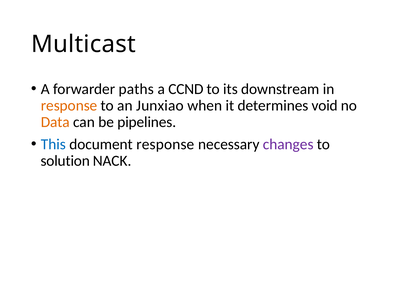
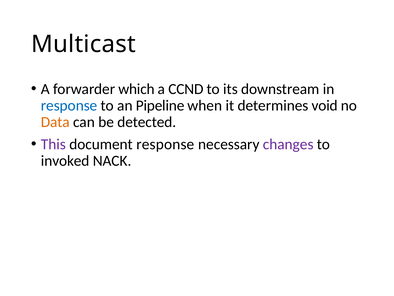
paths: paths -> which
response at (69, 105) colour: orange -> blue
Junxiao: Junxiao -> Pipeline
pipelines: pipelines -> detected
This colour: blue -> purple
solution: solution -> invoked
